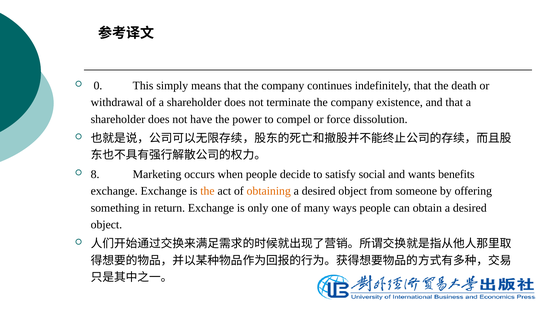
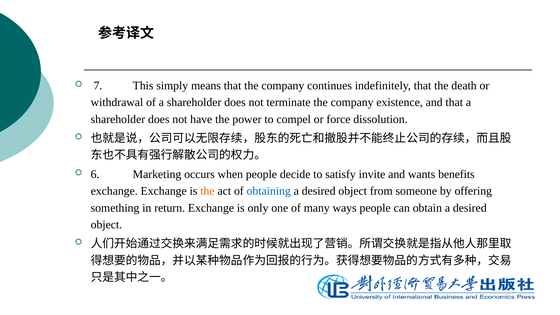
0: 0 -> 7
8: 8 -> 6
social: social -> invite
obtaining colour: orange -> blue
